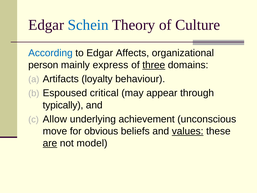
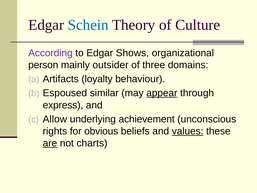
According colour: blue -> purple
Affects: Affects -> Shows
express: express -> outsider
three underline: present -> none
critical: critical -> similar
appear underline: none -> present
typically: typically -> express
move: move -> rights
model: model -> charts
